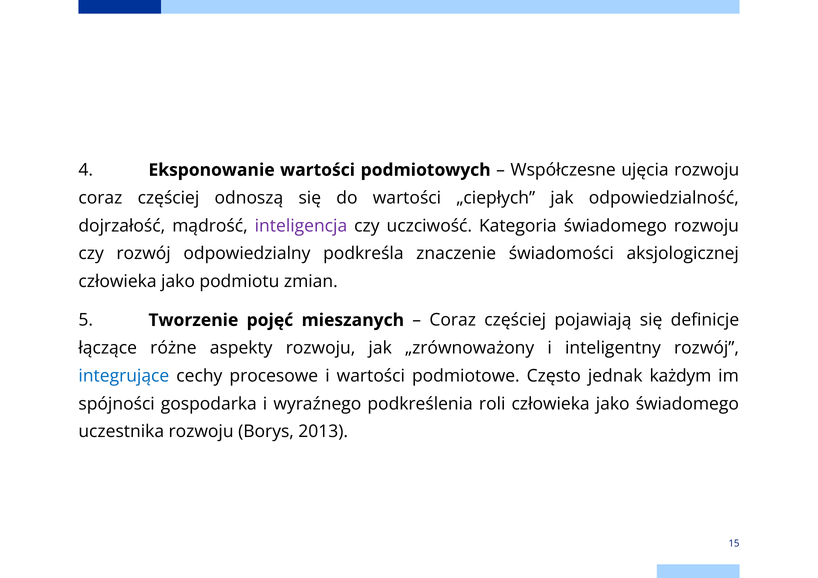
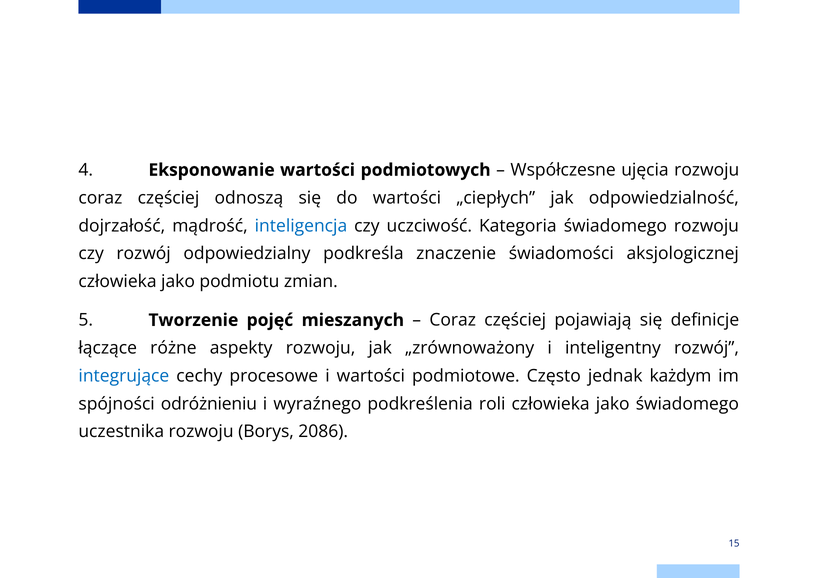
inteligencja colour: purple -> blue
gospodarka: gospodarka -> odróżnieniu
2013: 2013 -> 2086
